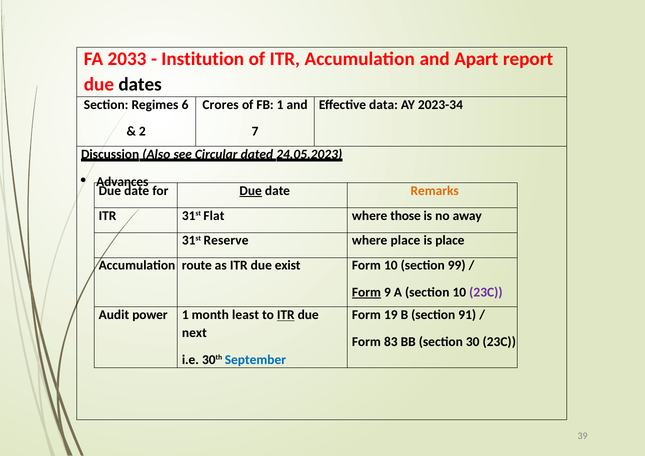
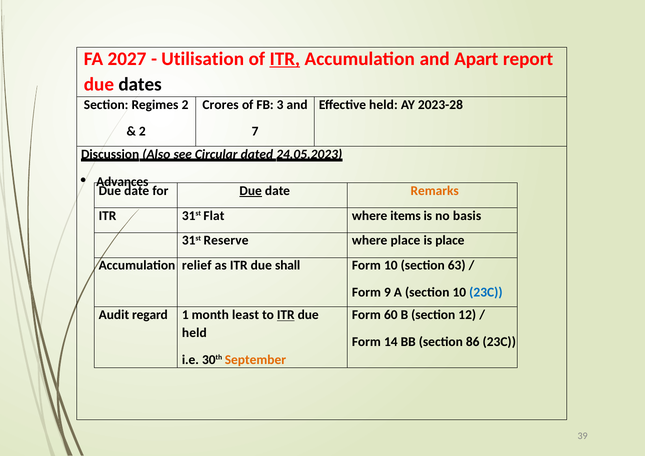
2033: 2033 -> 2027
Institution: Institution -> Utilisation
ITR at (285, 59) underline: none -> present
Regimes 6: 6 -> 2
FB 1: 1 -> 3
Effective data: data -> held
2023-34: 2023-34 -> 2023-28
those: those -> items
away: away -> basis
route: route -> relief
exist: exist -> shall
99: 99 -> 63
Form at (366, 292) underline: present -> none
23C at (486, 292) colour: purple -> blue
power: power -> regard
19: 19 -> 60
91: 91 -> 12
next at (194, 333): next -> held
83: 83 -> 14
30: 30 -> 86
September colour: blue -> orange
